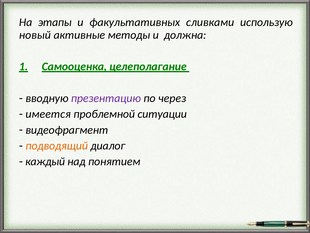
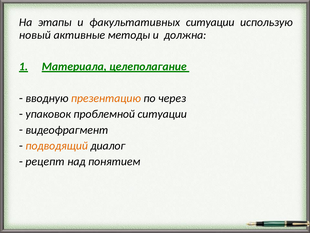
факультативных сливками: сливками -> ситуации
Самооценка: Самооценка -> Материала
презентацию colour: purple -> orange
имеется: имеется -> упаковок
каждый: каждый -> рецепт
